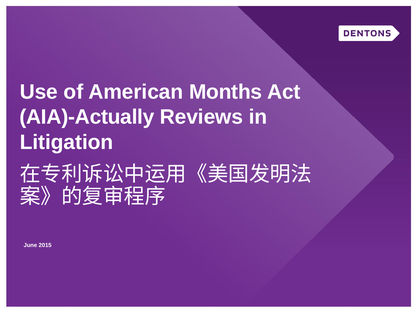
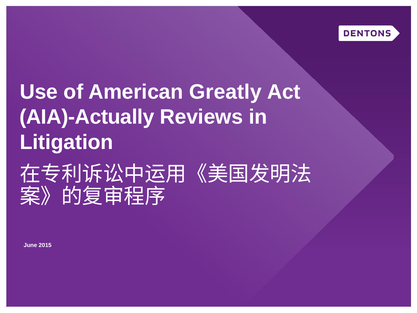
Months: Months -> Greatly
